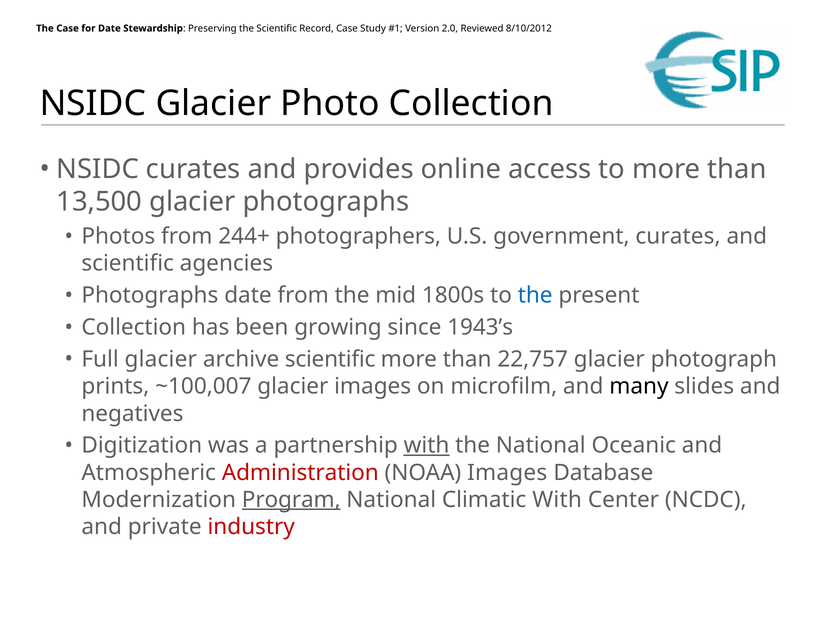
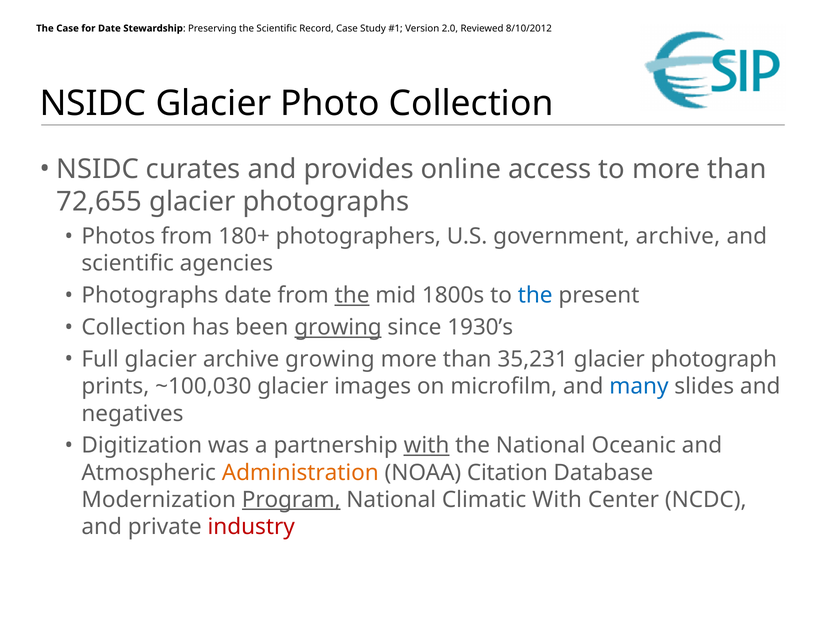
13,500: 13,500 -> 72,655
244+: 244+ -> 180+
government curates: curates -> archive
the at (352, 296) underline: none -> present
growing at (338, 328) underline: none -> present
1943’s: 1943’s -> 1930’s
archive scientific: scientific -> growing
22,757: 22,757 -> 35,231
~100,007: ~100,007 -> ~100,030
many colour: black -> blue
Administration colour: red -> orange
NOAA Images: Images -> Citation
